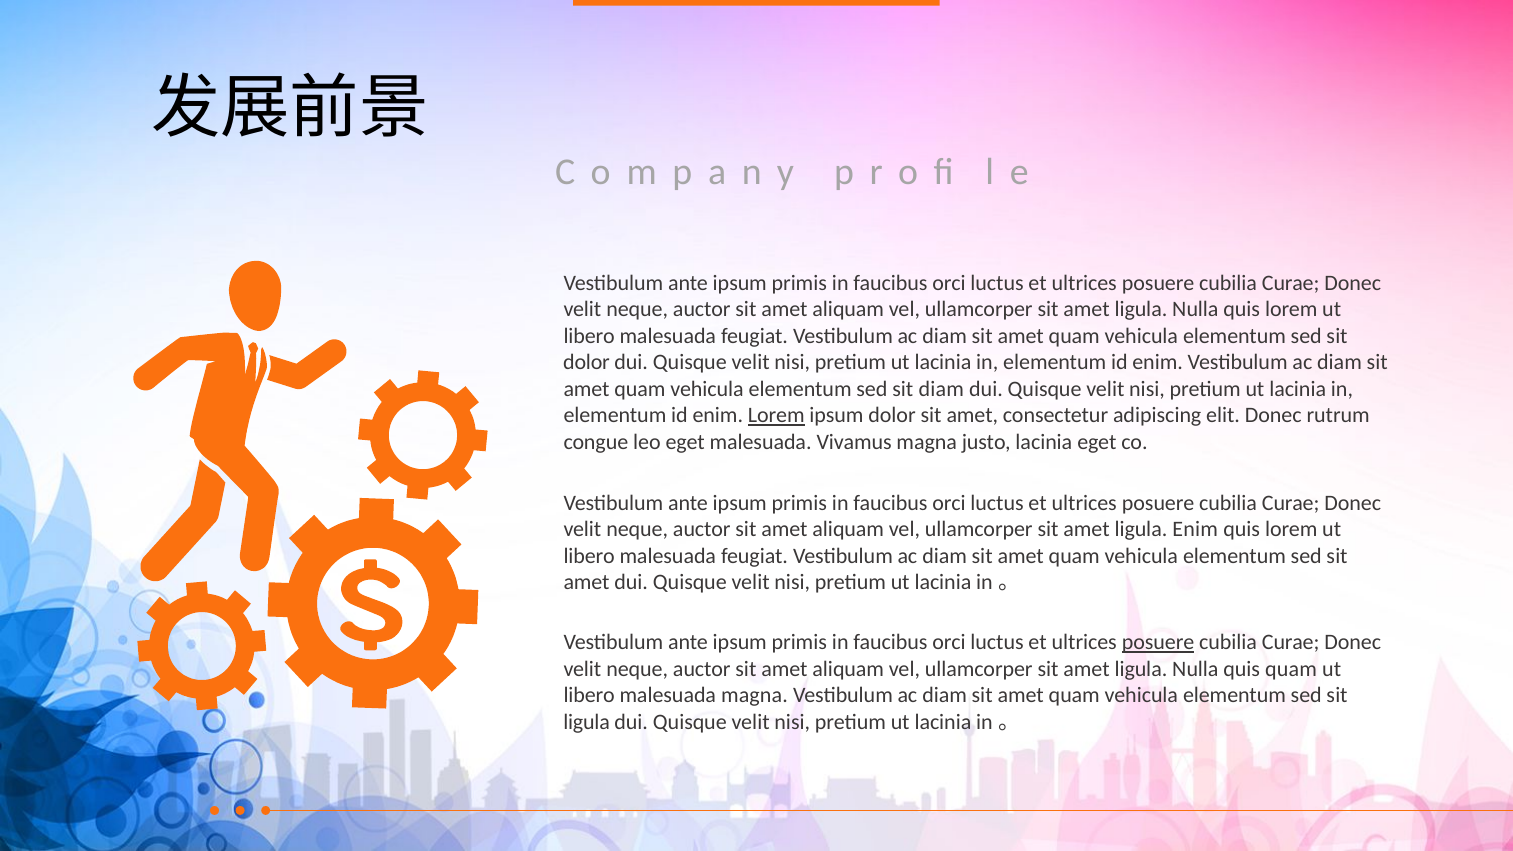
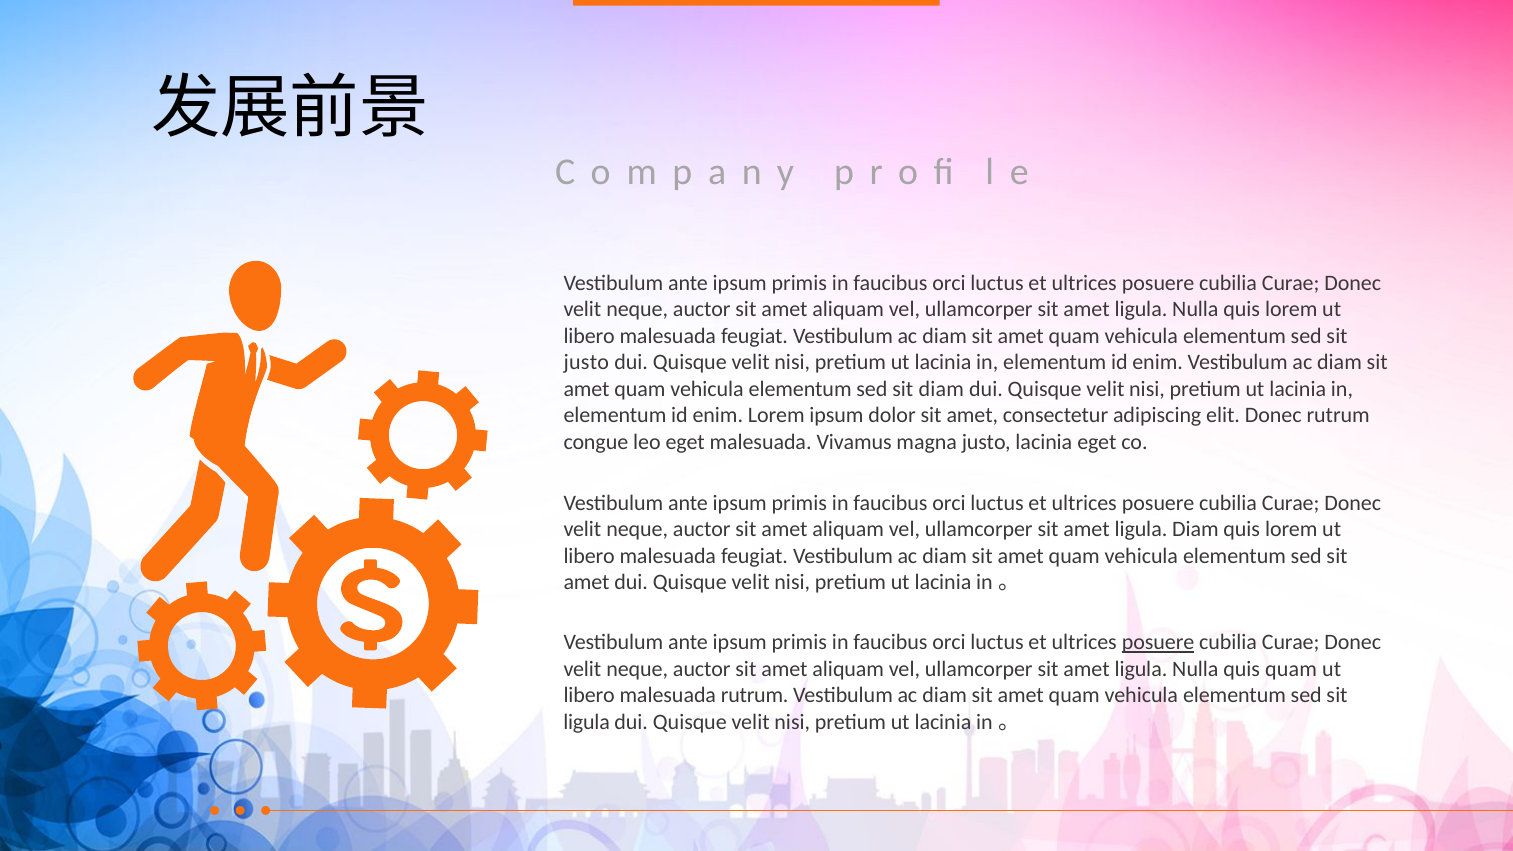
dolor at (587, 363): dolor -> justo
Lorem at (776, 415) underline: present -> none
ligula Enim: Enim -> Diam
malesuada magna: magna -> rutrum
